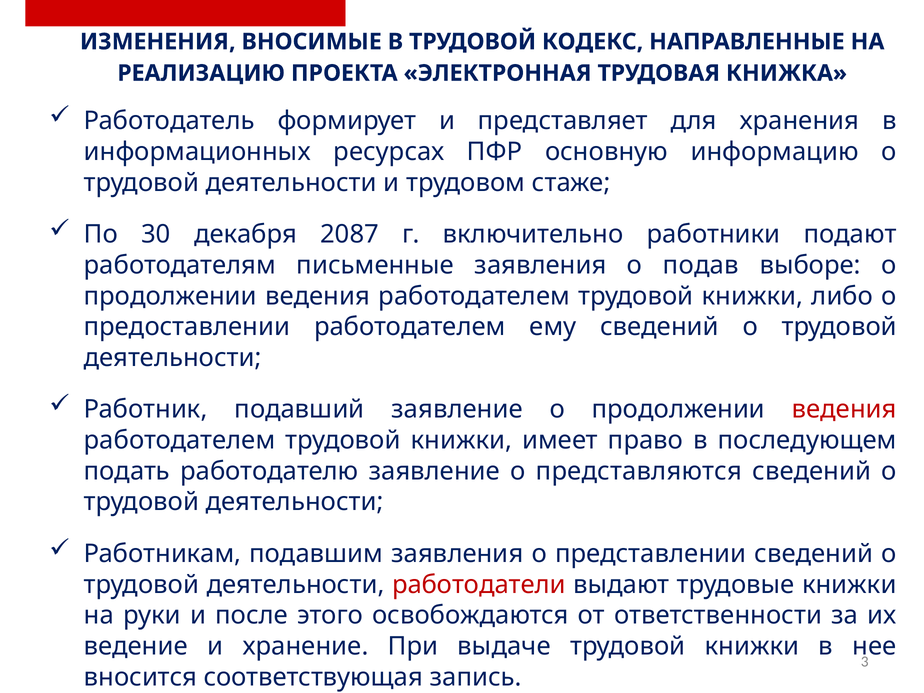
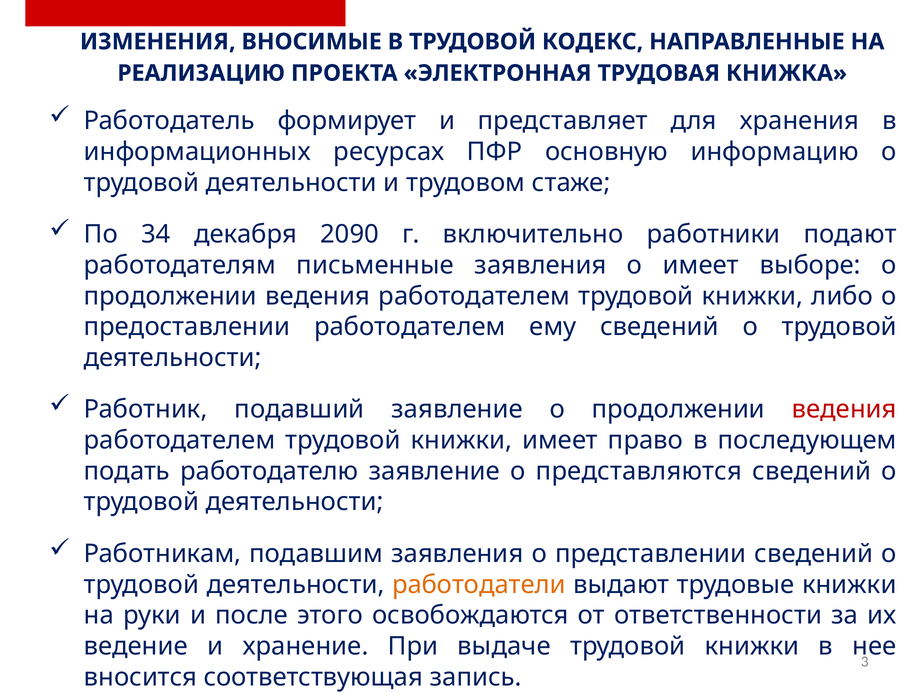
30: 30 -> 34
2087: 2087 -> 2090
о подав: подав -> имеет
работодатели colour: red -> orange
